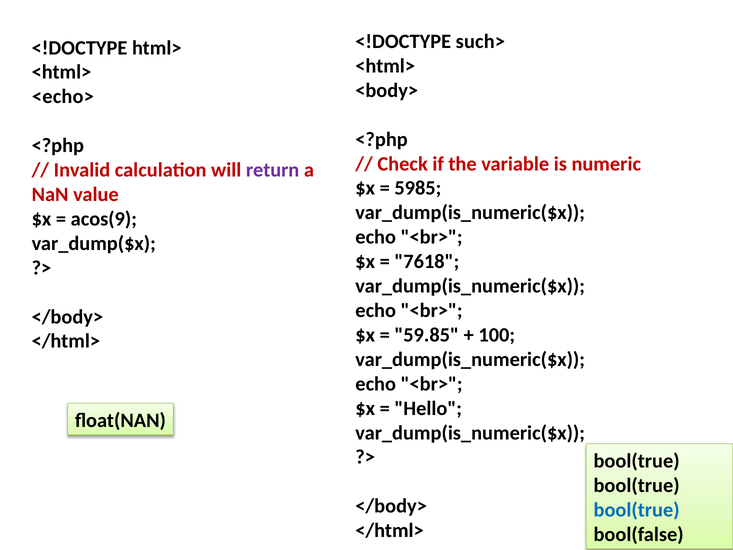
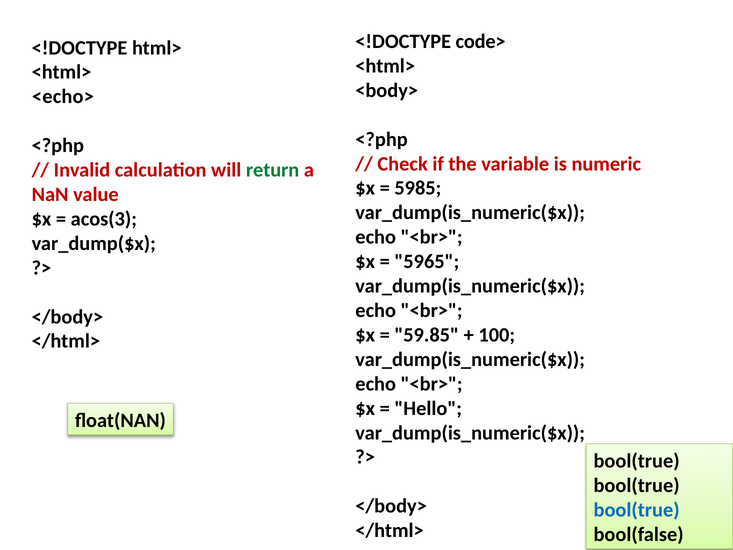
such>: such> -> code>
return colour: purple -> green
acos(9: acos(9 -> acos(3
7618: 7618 -> 5965
